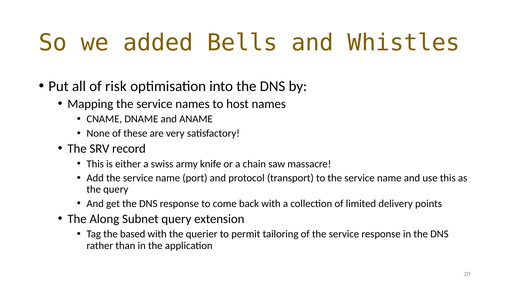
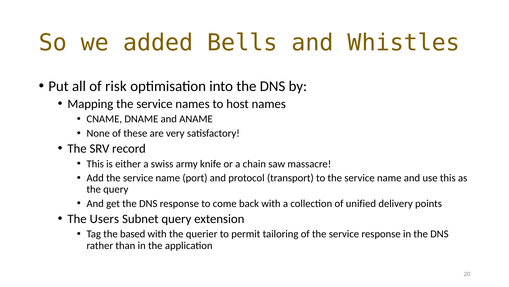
limited: limited -> unified
Along: Along -> Users
